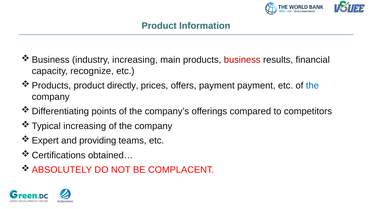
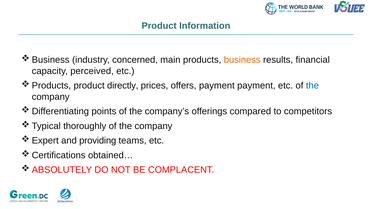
industry increasing: increasing -> concerned
business colour: red -> orange
recognize: recognize -> perceived
increasing at (85, 126): increasing -> thoroughly
